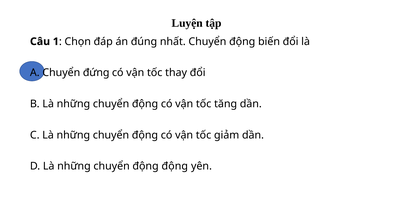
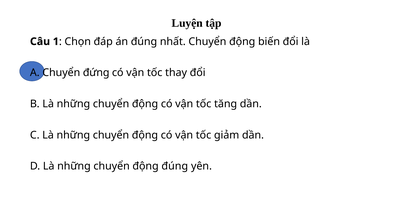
động động: động -> đúng
